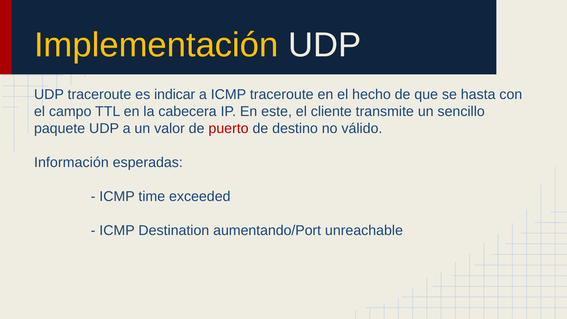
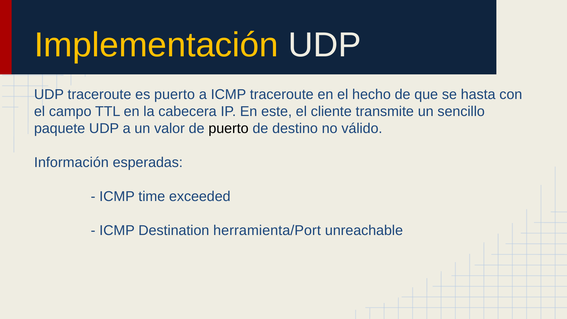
es indicar: indicar -> puerto
puerto at (229, 128) colour: red -> black
aumentando/Port: aumentando/Port -> herramienta/Port
